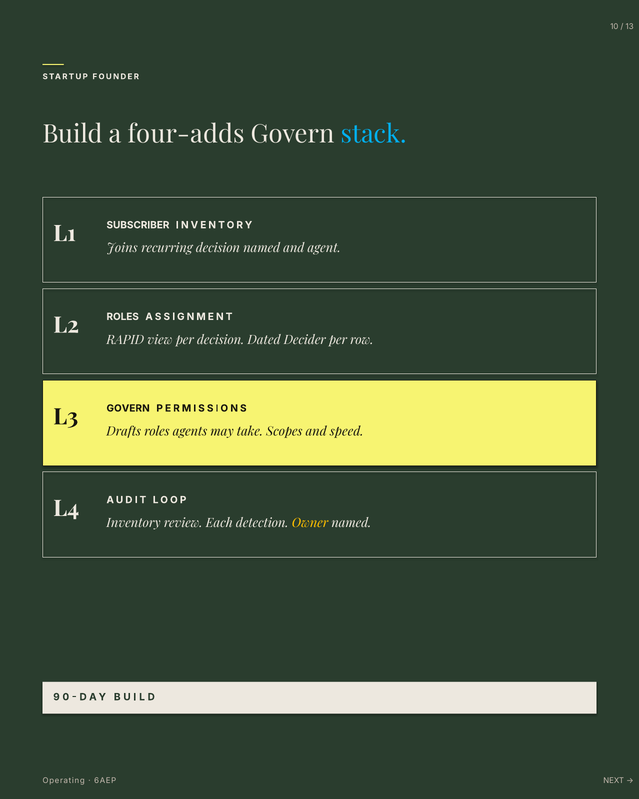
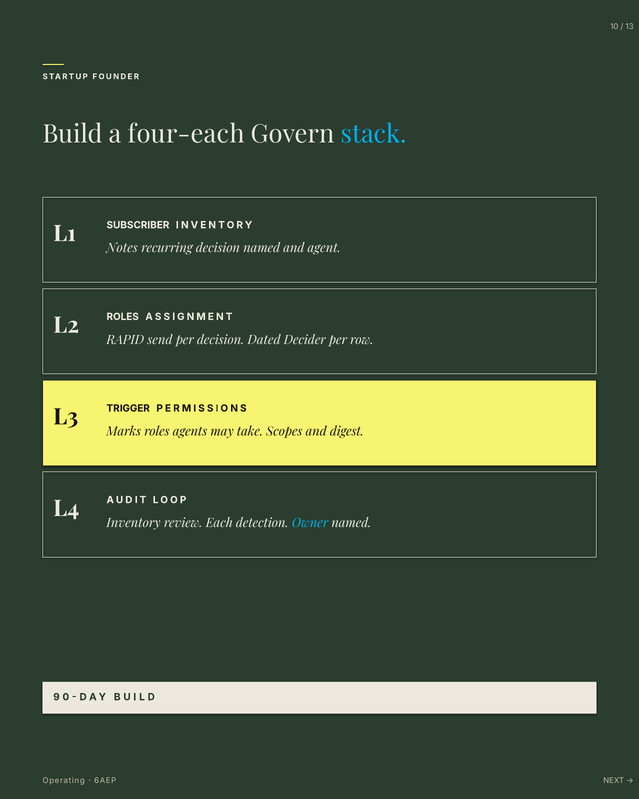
four-adds: four-adds -> four-each
Joins: Joins -> Notes
view: view -> send
L3 GOVERN: GOVERN -> TRIGGER
Drafts: Drafts -> Marks
speed: speed -> digest
Owner colour: yellow -> light blue
